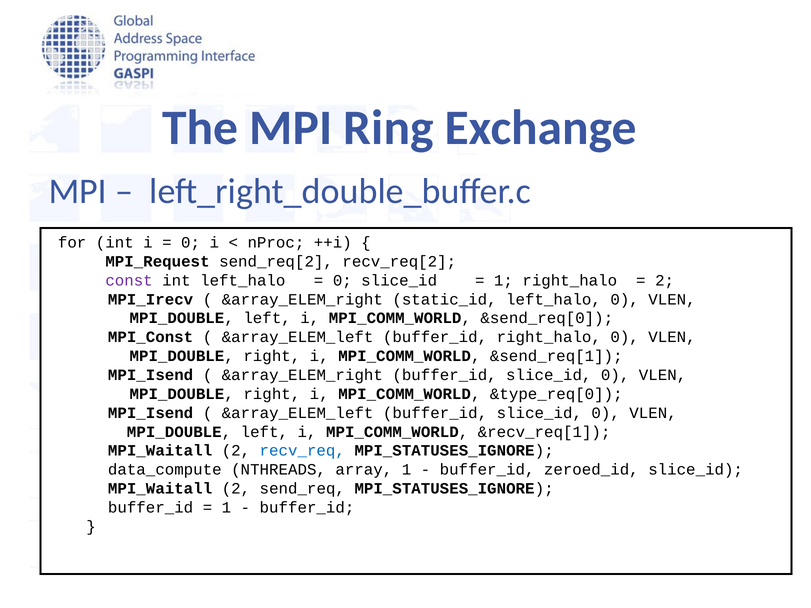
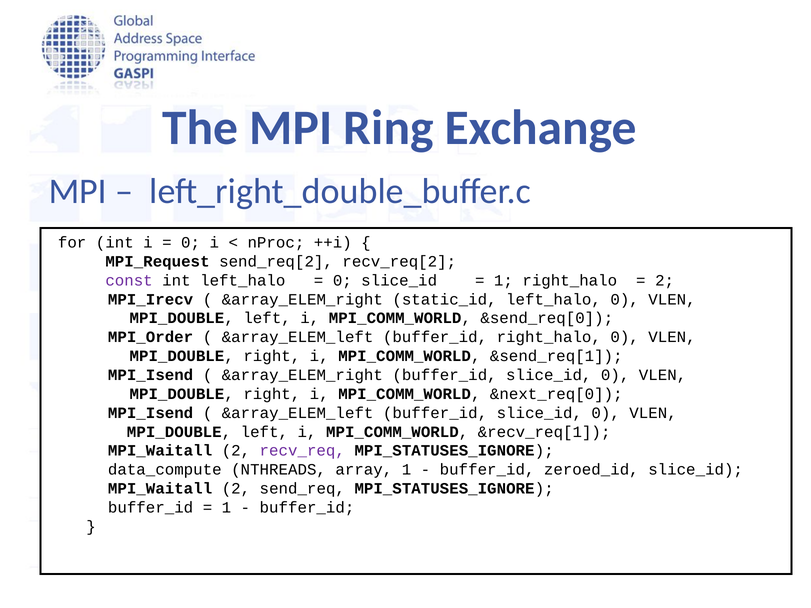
MPI_Const: MPI_Const -> MPI_Order
&type_req[0: &type_req[0 -> &next_req[0
recv_req colour: blue -> purple
